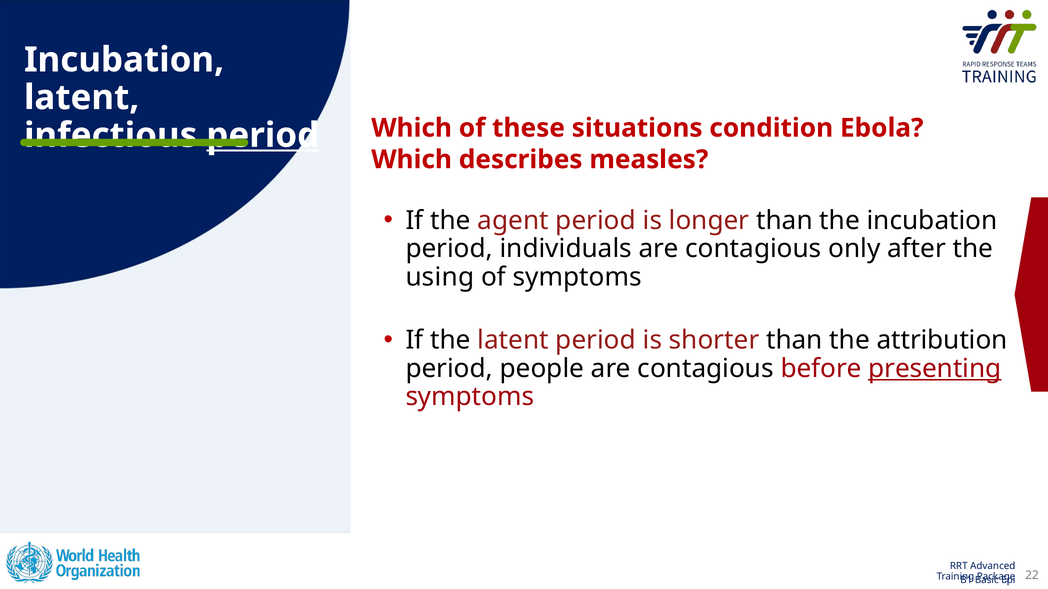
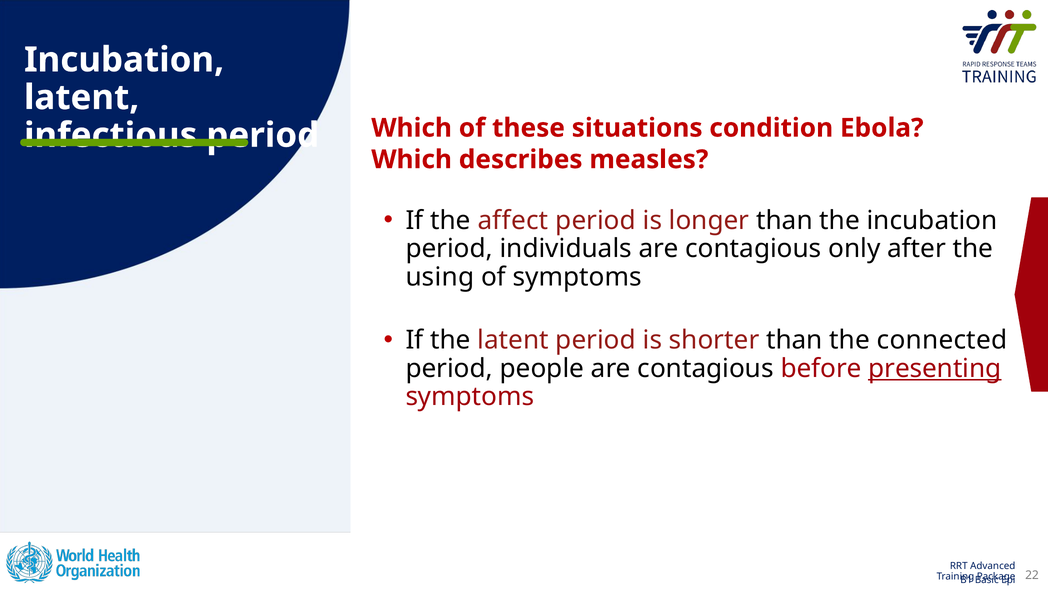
period at (263, 135) underline: present -> none
agent: agent -> affect
attribution: attribution -> connected
